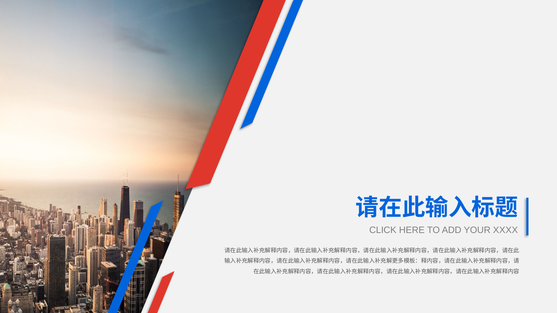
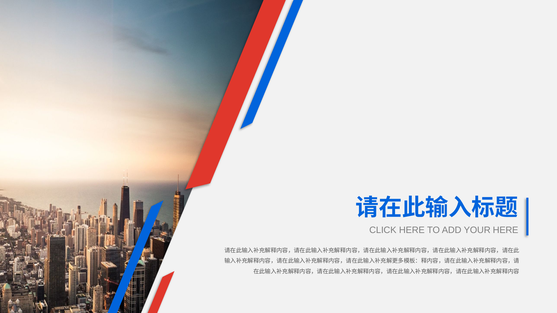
YOUR XXXX: XXXX -> HERE
